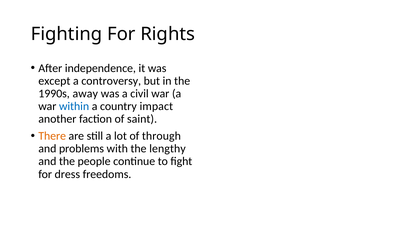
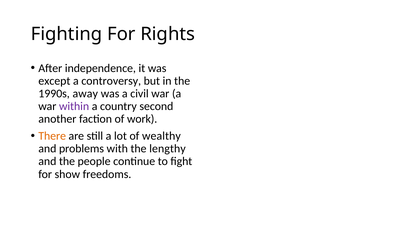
within colour: blue -> purple
impact: impact -> second
saint: saint -> work
through: through -> wealthy
dress: dress -> show
